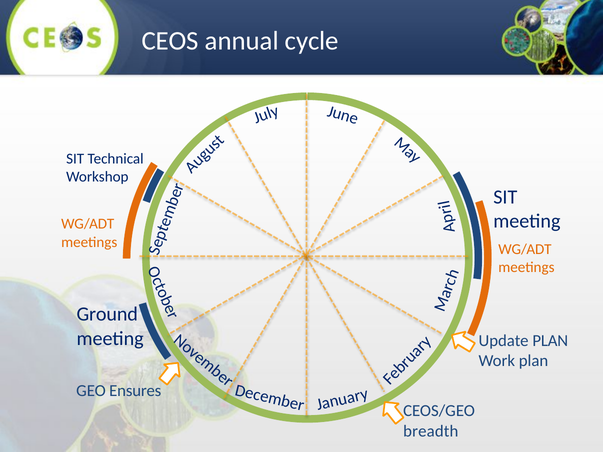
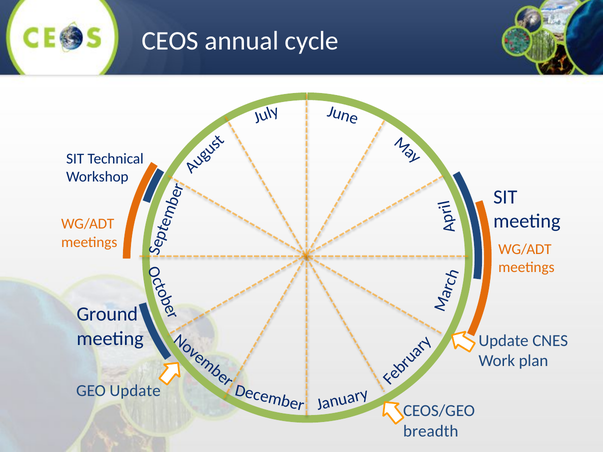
Update PLAN: PLAN -> CNES
GEO Ensures: Ensures -> Update
